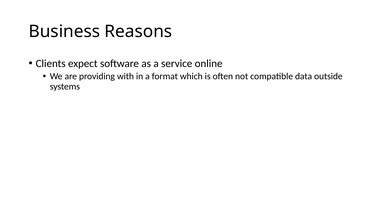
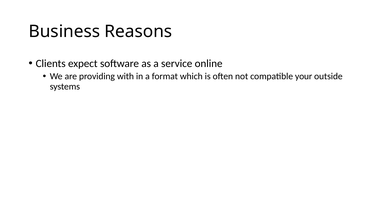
data: data -> your
